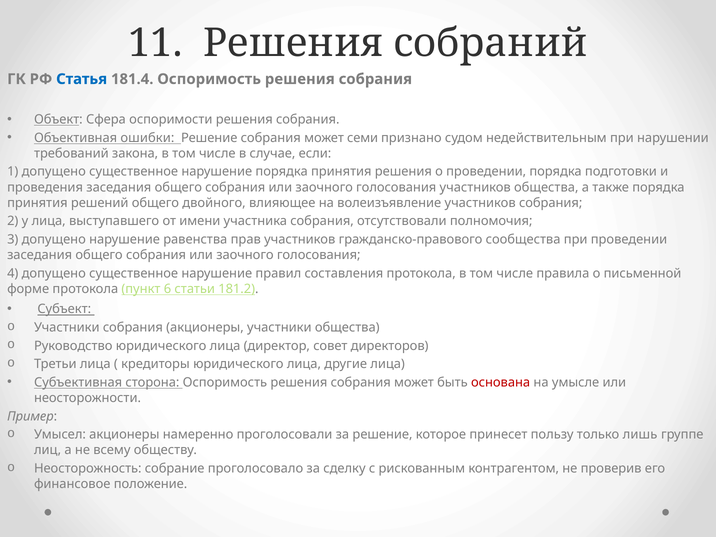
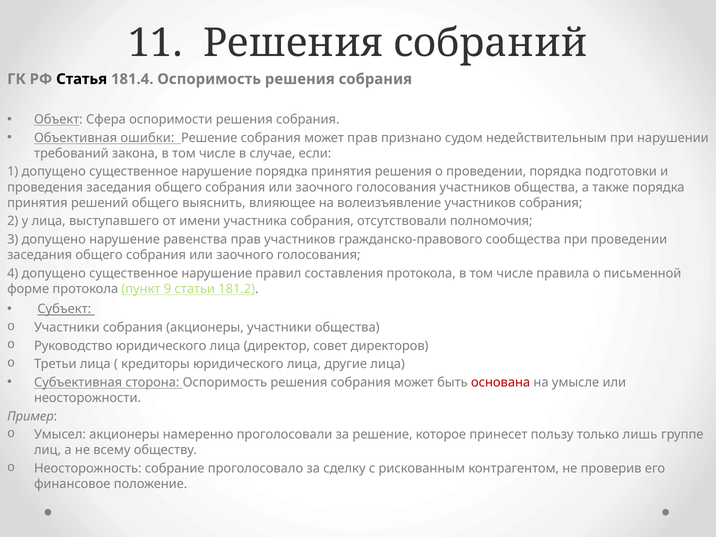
Статья colour: blue -> black
может семи: семи -> прав
двойного: двойного -> выяснить
6: 6 -> 9
